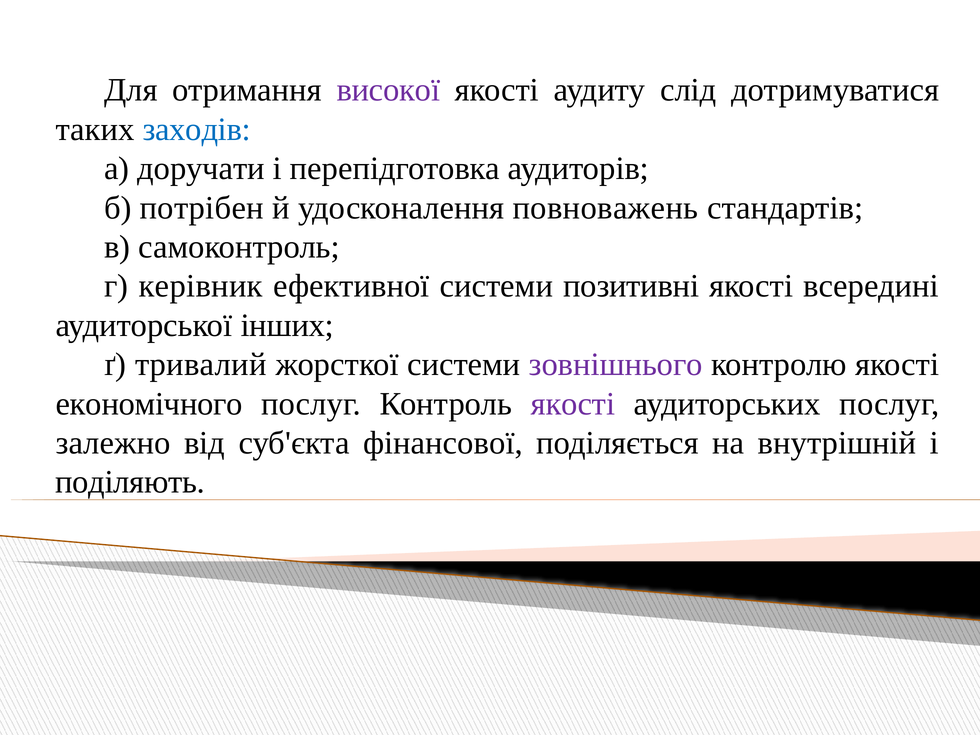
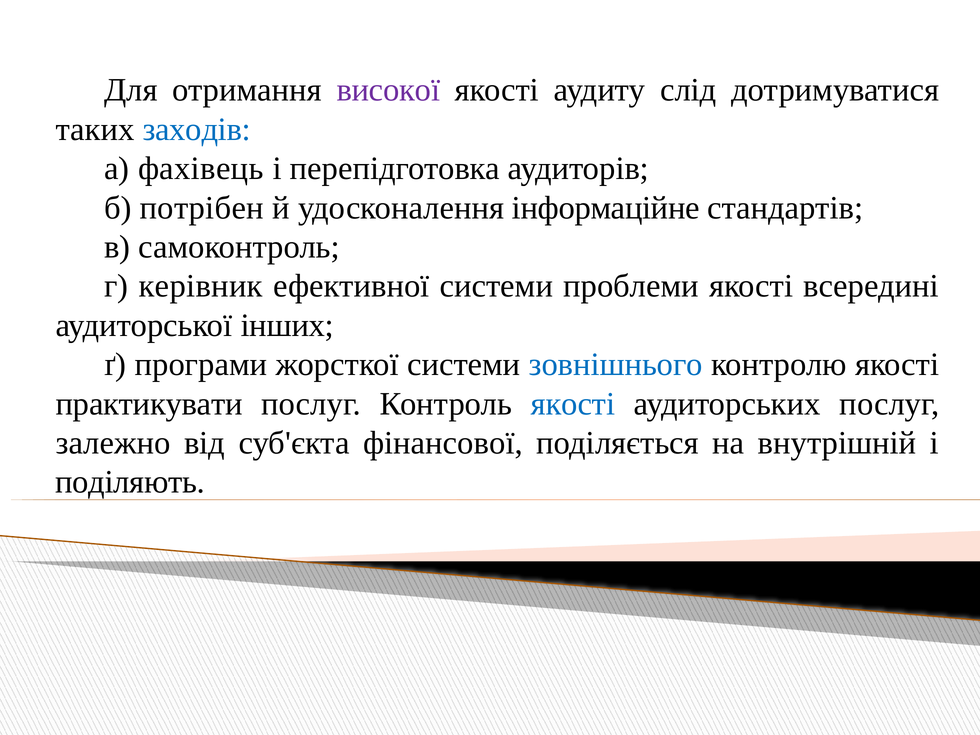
доручати: доручати -> фахівець
повноважень: повноважень -> інформаційне
позитивні: позитивні -> проблеми
тривалий: тривалий -> програми
зовнішнього colour: purple -> blue
економічного: економічного -> практикувати
якості at (573, 404) colour: purple -> blue
